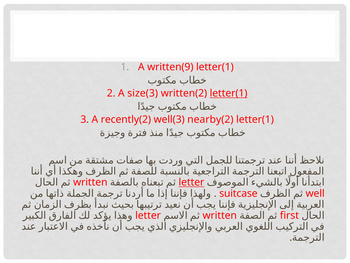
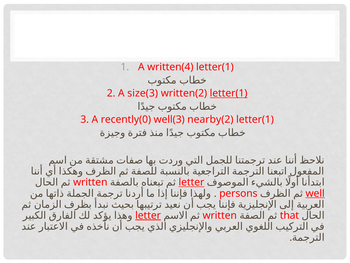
written(9: written(9 -> written(4
recently(2: recently(2 -> recently(0
suitcase: suitcase -> persons
well underline: none -> present
letter at (148, 215) underline: none -> present
first: first -> that
